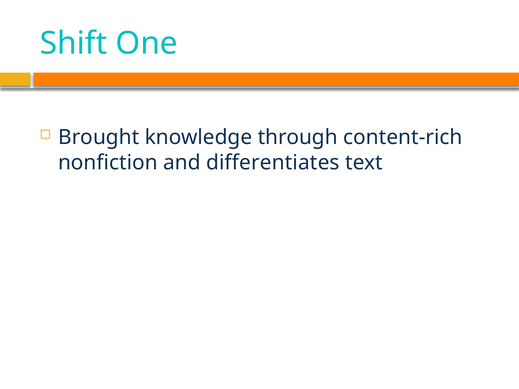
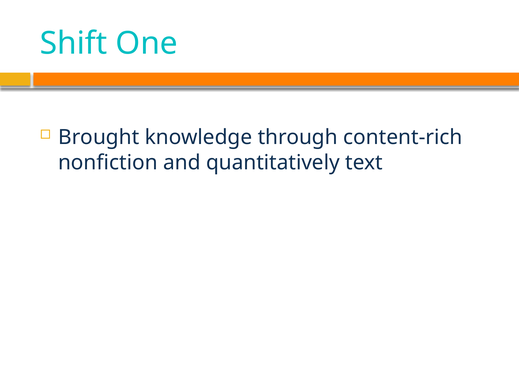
differentiates: differentiates -> quantitatively
